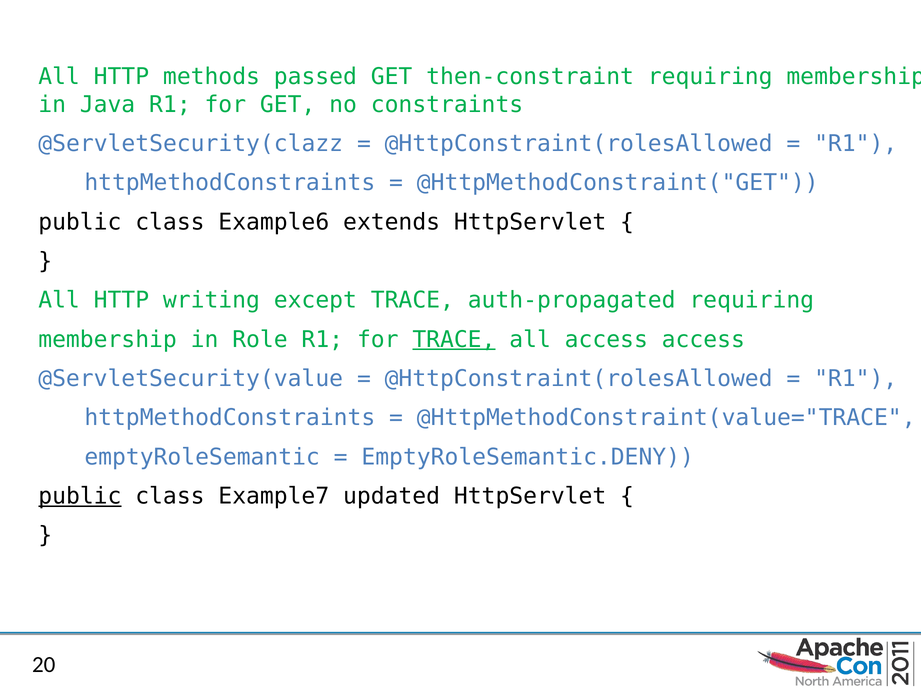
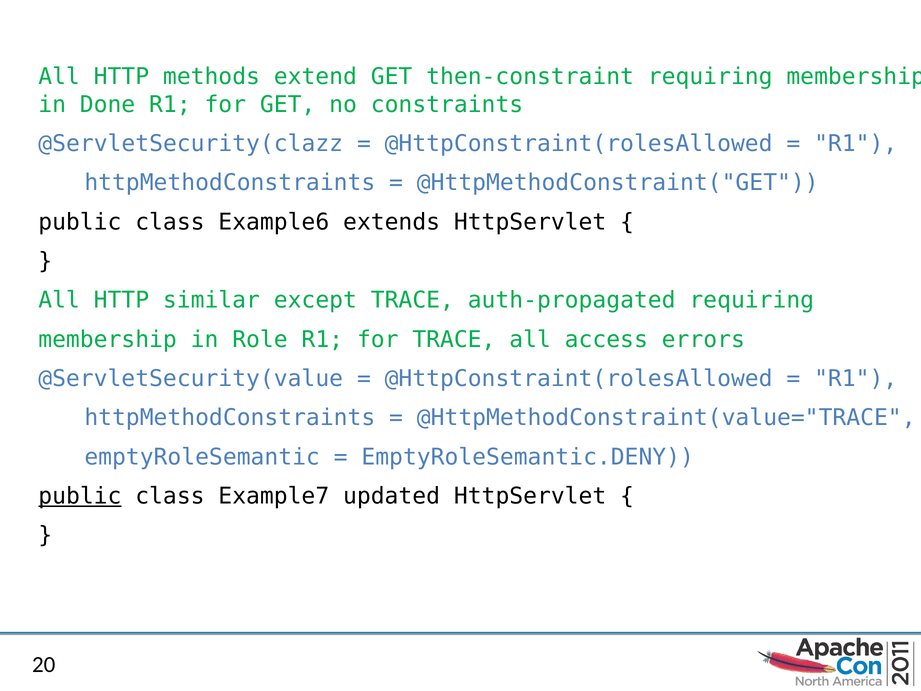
passed: passed -> extend
Java: Java -> Done
writing: writing -> similar
TRACE at (454, 339) underline: present -> none
access access: access -> errors
